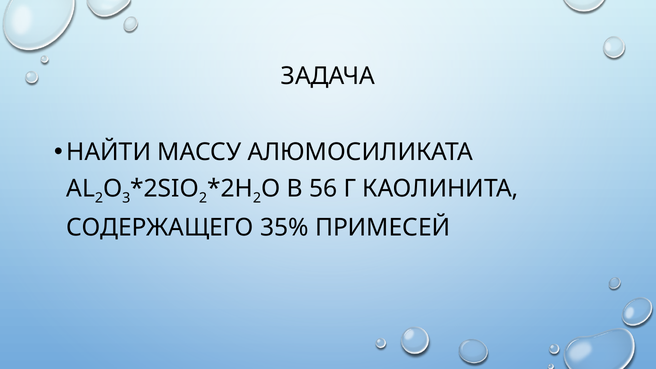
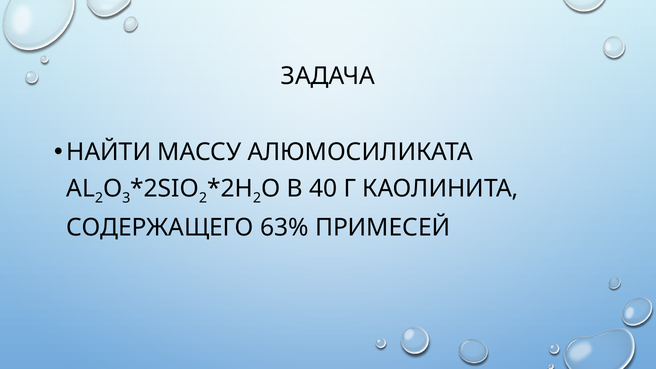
56: 56 -> 40
35%: 35% -> 63%
